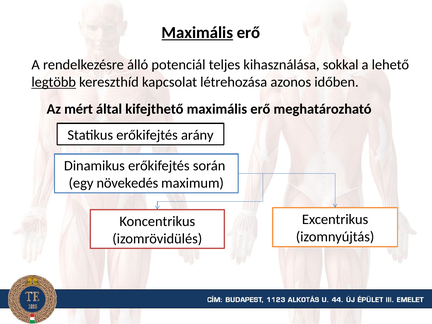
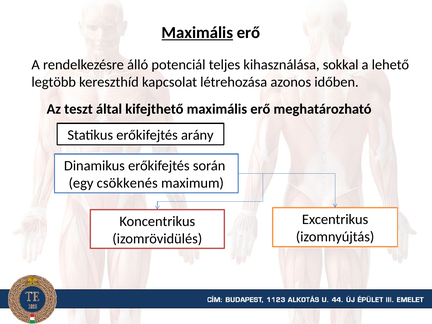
legtöbb underline: present -> none
mért: mért -> teszt
növekedés: növekedés -> csökkenés
